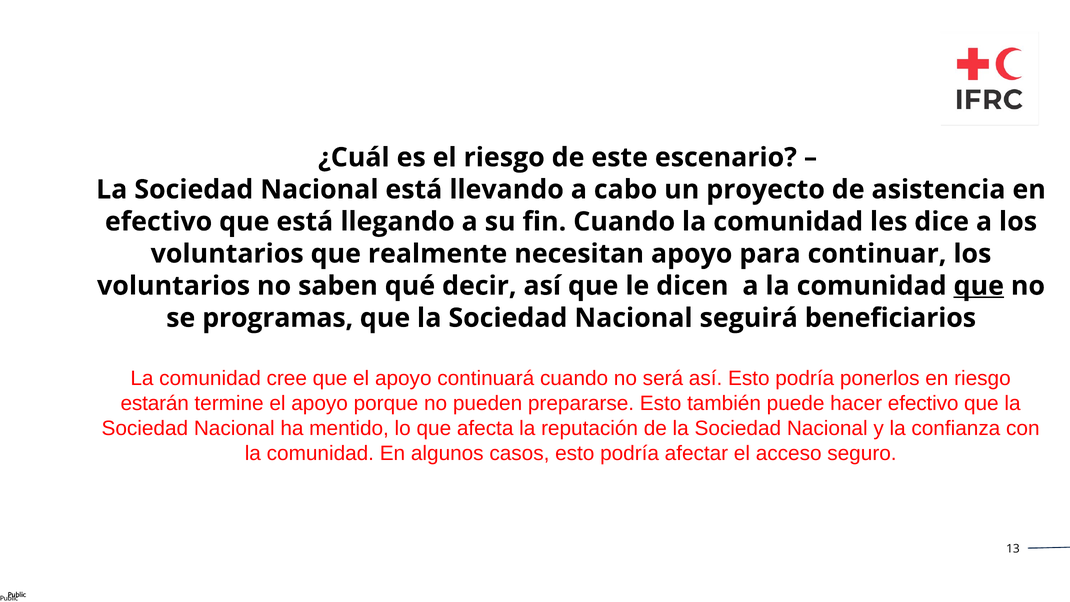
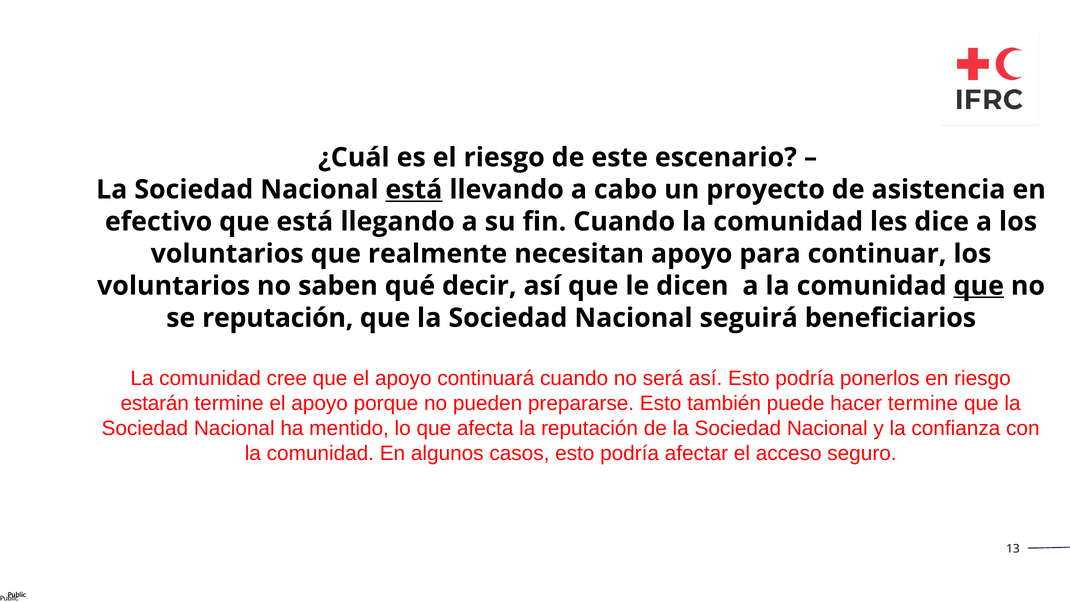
está at (414, 190) underline: none -> present
se programas: programas -> reputación
hacer efectivo: efectivo -> termine
